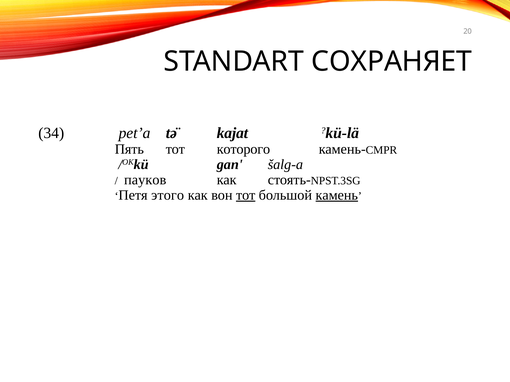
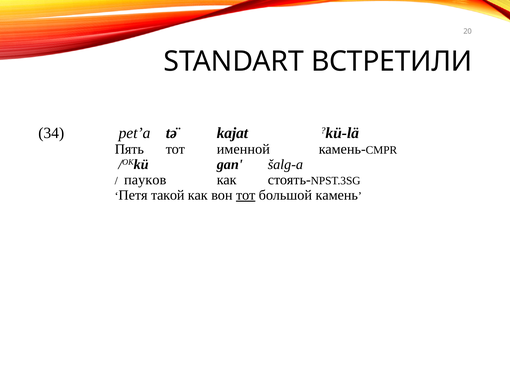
СОХРАНЯЕТ: СОХРАНЯЕТ -> ВСТРЕТИЛИ
которого: которого -> именной
этого: этого -> такой
камень underline: present -> none
